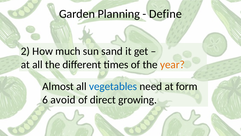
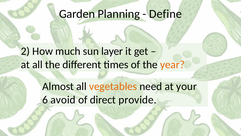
sand: sand -> layer
vegetables colour: blue -> orange
form: form -> your
growing: growing -> provide
